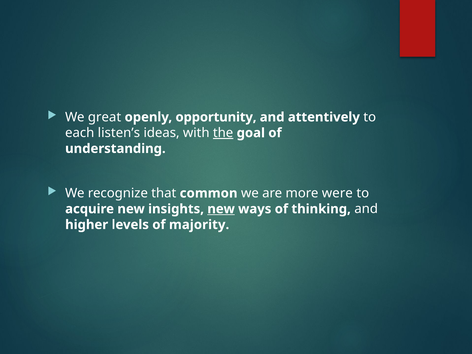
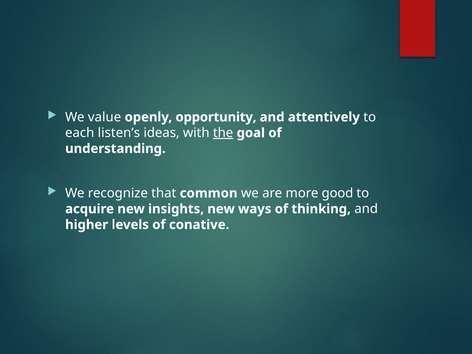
great: great -> value
were: were -> good
new at (221, 209) underline: present -> none
majority: majority -> conative
